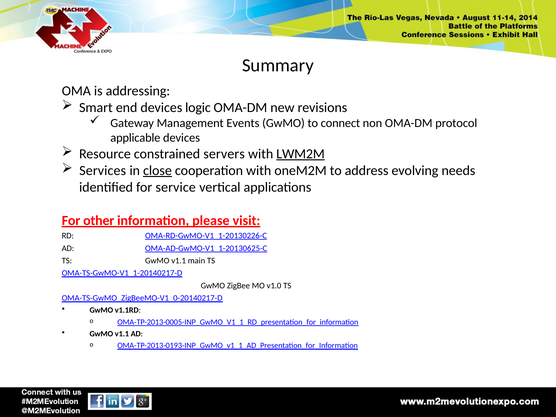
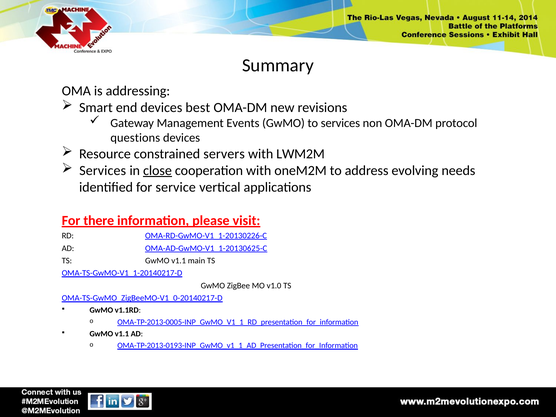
logic: logic -> best
to connect: connect -> services
applicable: applicable -> questions
LWM2M underline: present -> none
other: other -> there
